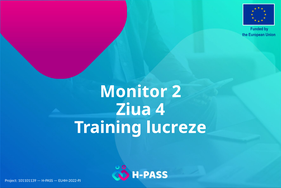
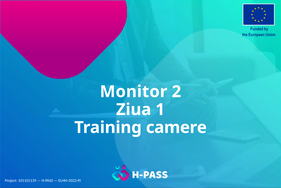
4: 4 -> 1
lucreze: lucreze -> camere
